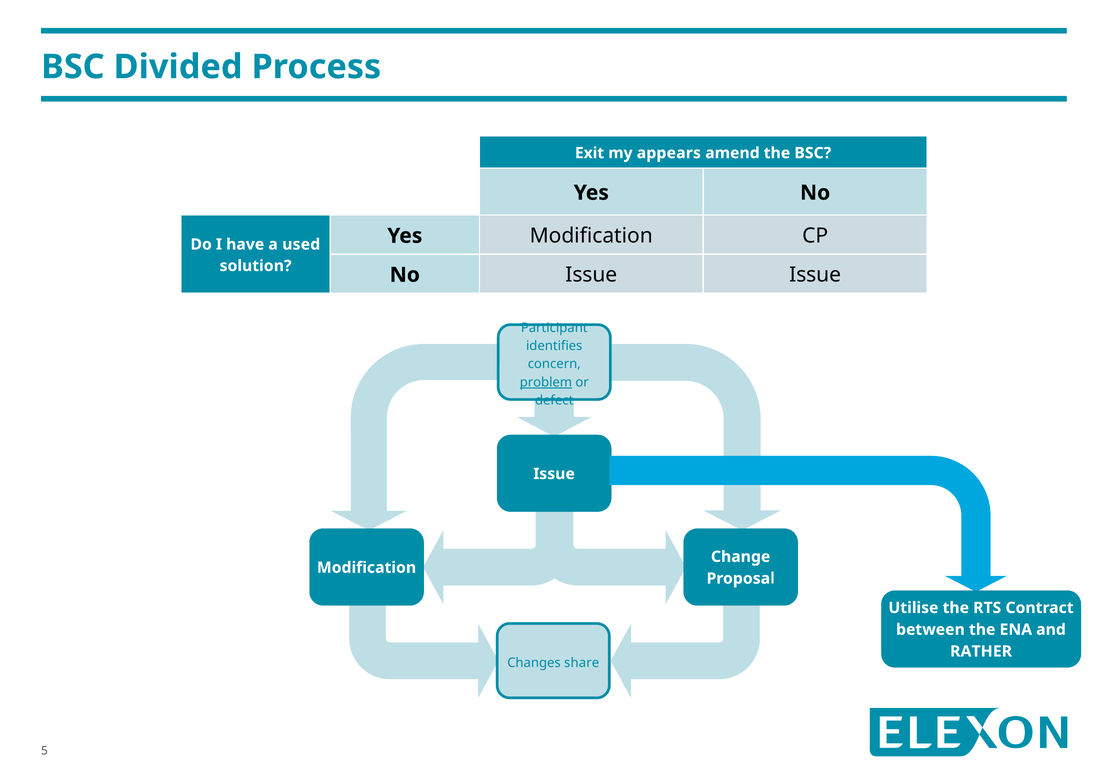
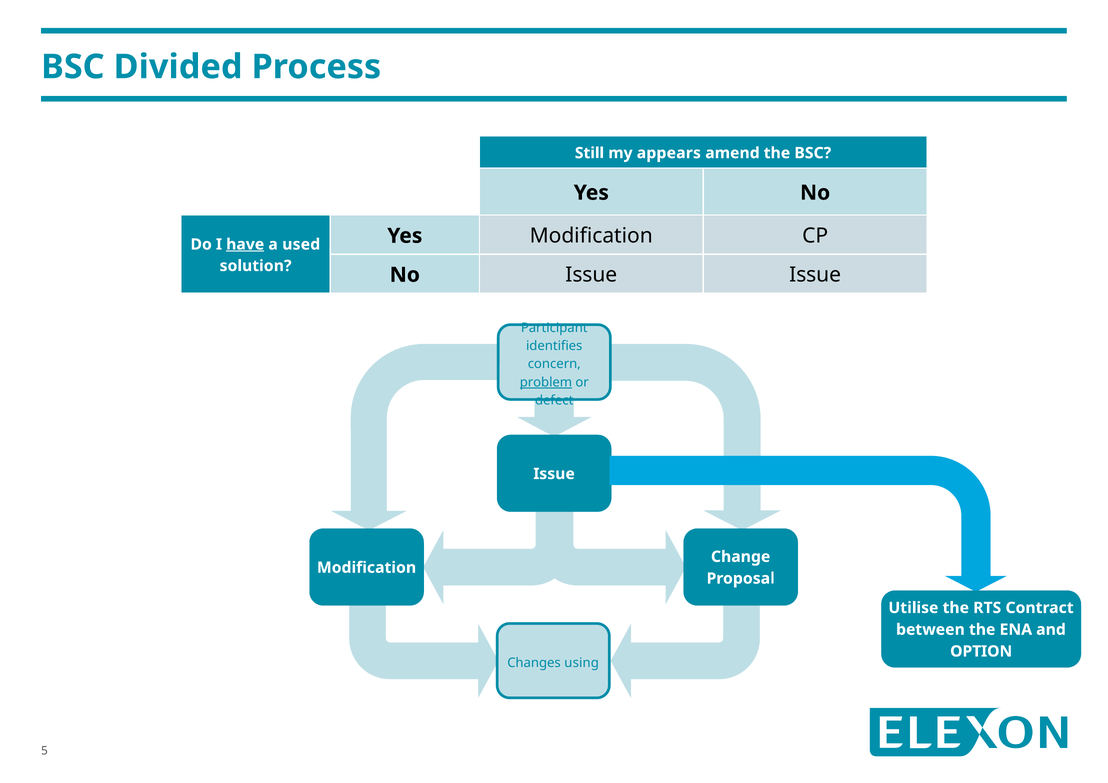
Exit: Exit -> Still
have underline: none -> present
RATHER: RATHER -> OPTION
share: share -> using
